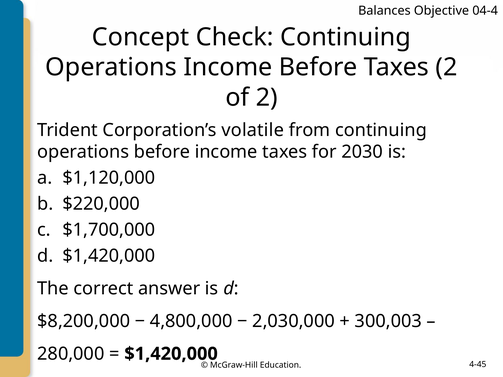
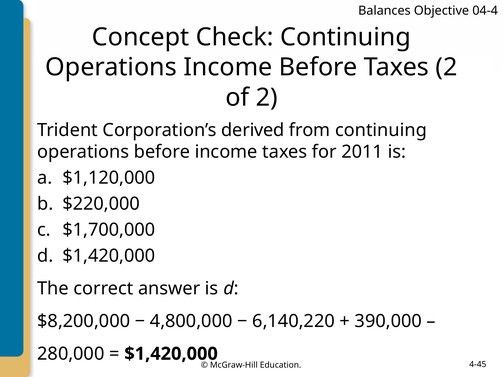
volatile: volatile -> derived
2030: 2030 -> 2011
2,030,000: 2,030,000 -> 6,140,220
300,003: 300,003 -> 390,000
